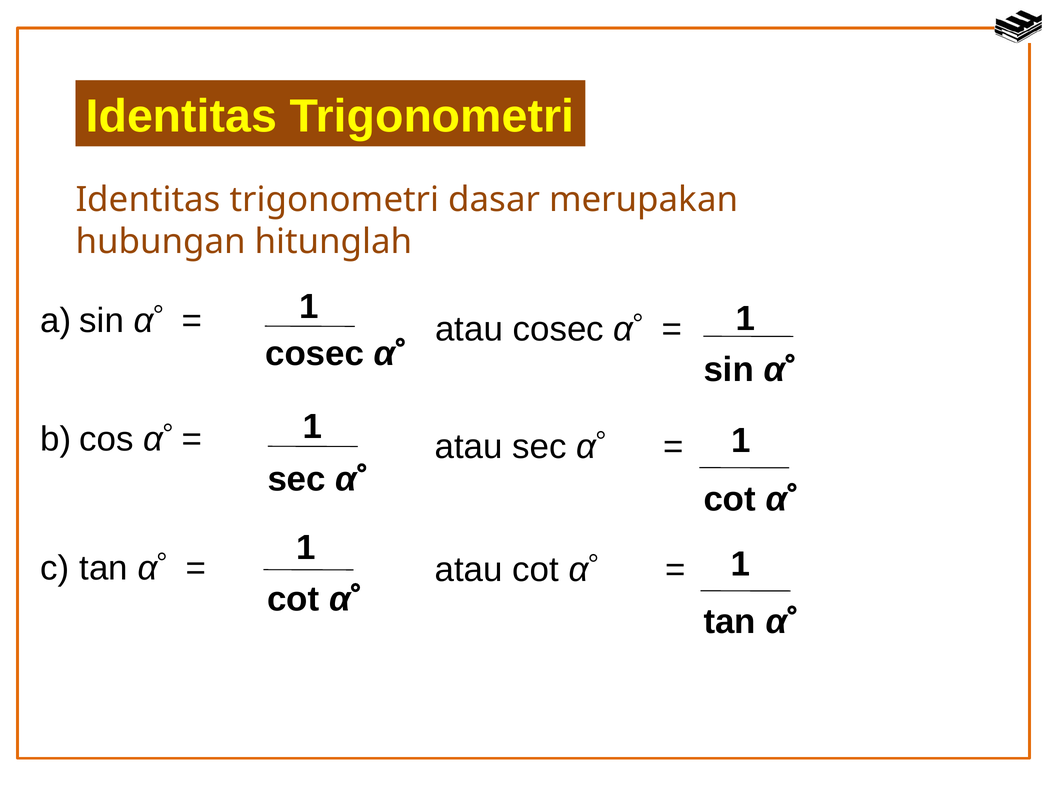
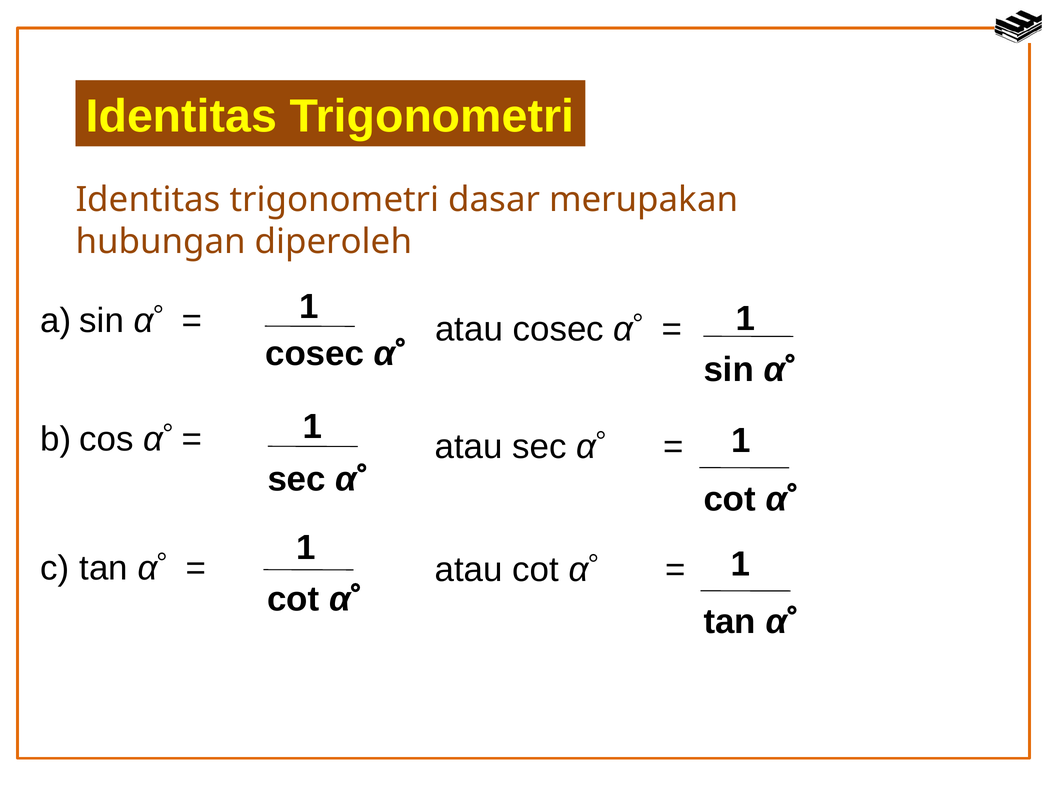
hitunglah: hitunglah -> diperoleh
